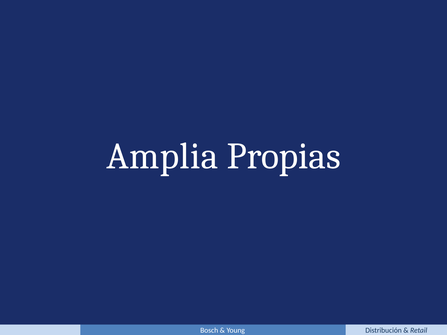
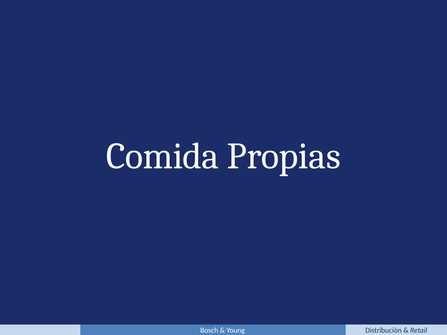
Amplia: Amplia -> Comida
